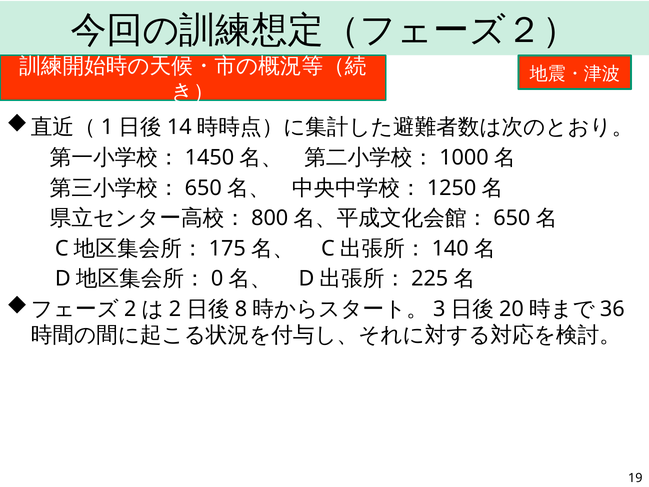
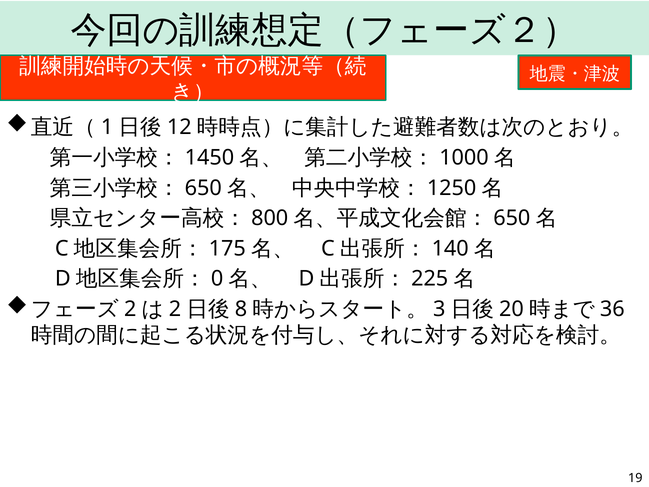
14: 14 -> 12
